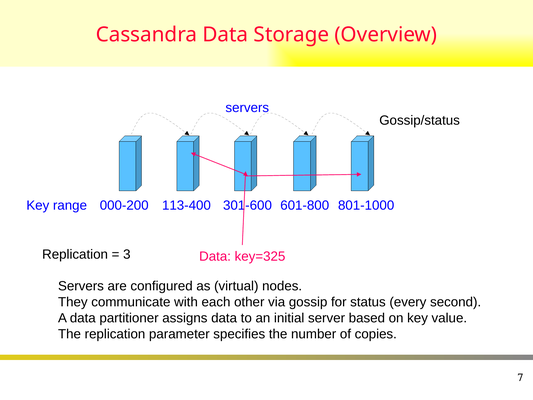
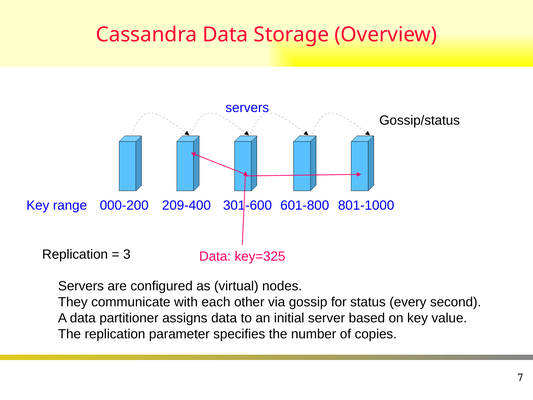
113-400: 113-400 -> 209-400
